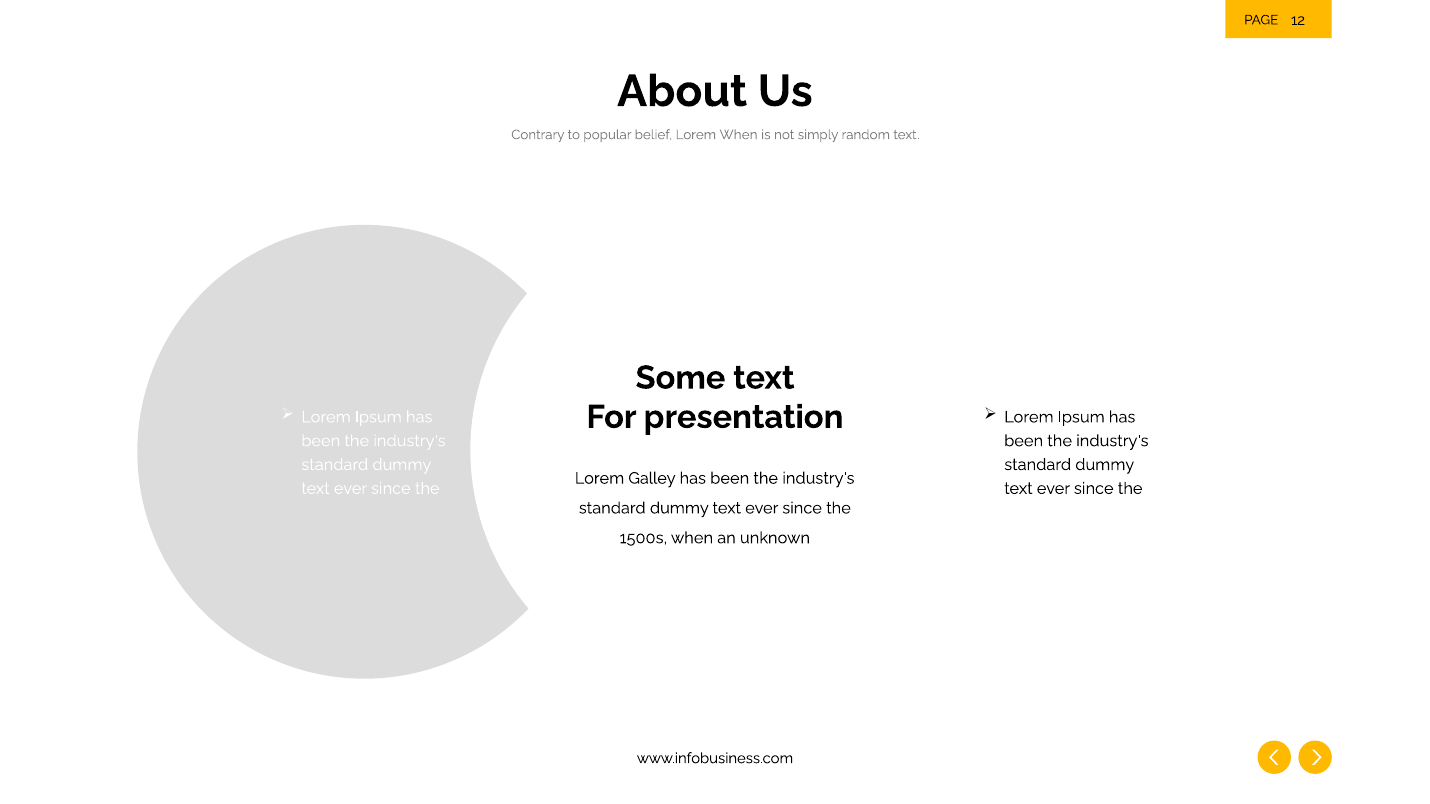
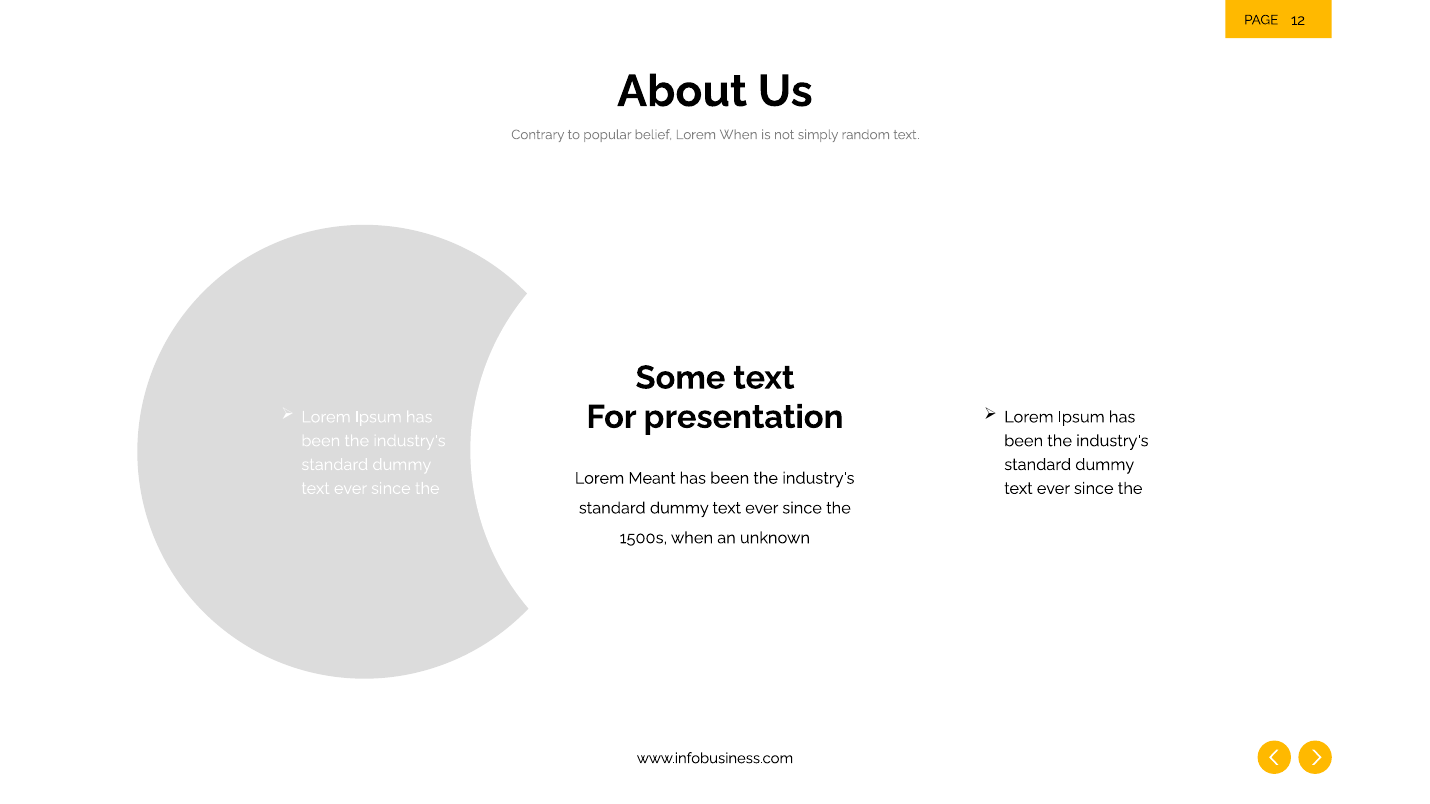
Galley: Galley -> Meant
